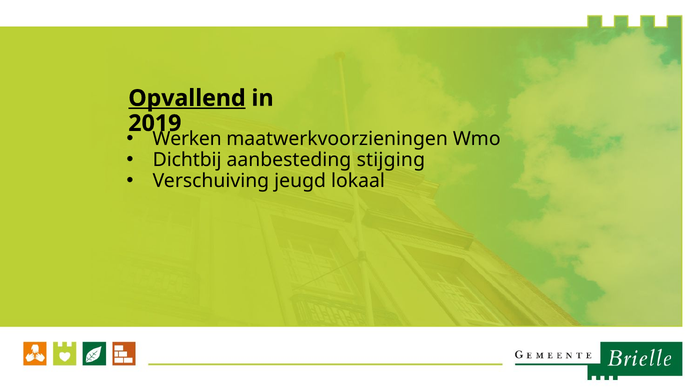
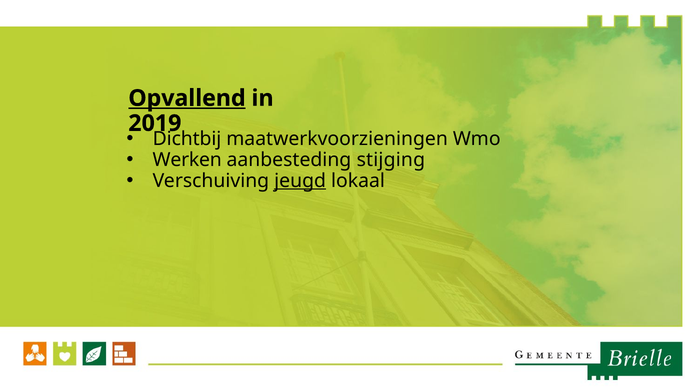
Werken: Werken -> Dichtbij
Dichtbij: Dichtbij -> Werken
jeugd underline: none -> present
